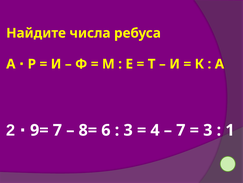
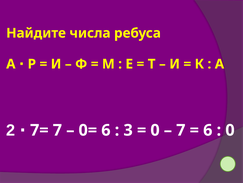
9=: 9= -> 7=
8=: 8= -> 0=
4 at (155, 130): 4 -> 0
3 at (208, 130): 3 -> 6
1 at (230, 130): 1 -> 0
